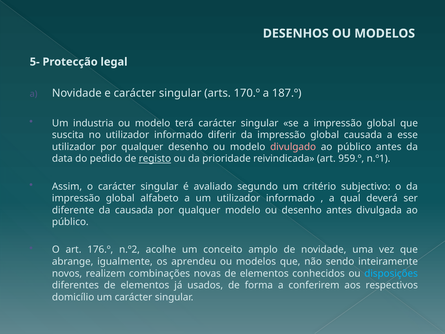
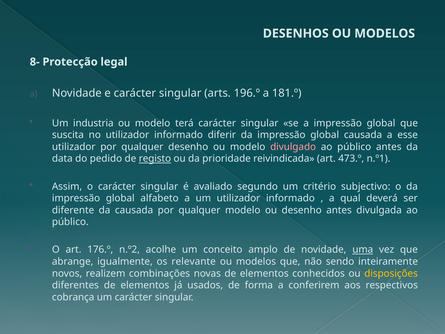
5-: 5- -> 8-
170.º: 170.º -> 196.º
187.º: 187.º -> 181.º
959.º: 959.º -> 473.º
uma underline: none -> present
aprendeu: aprendeu -> relevante
disposições colour: light blue -> yellow
domicílio: domicílio -> cobrança
